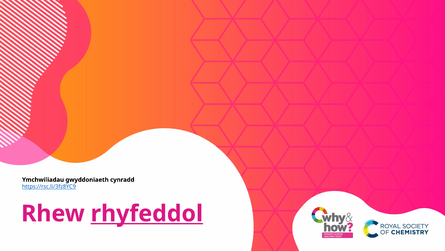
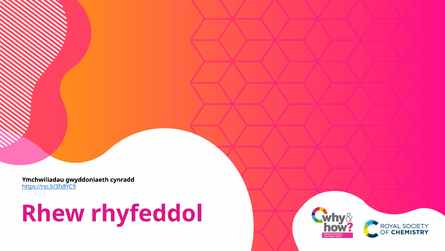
rhyfeddol underline: present -> none
